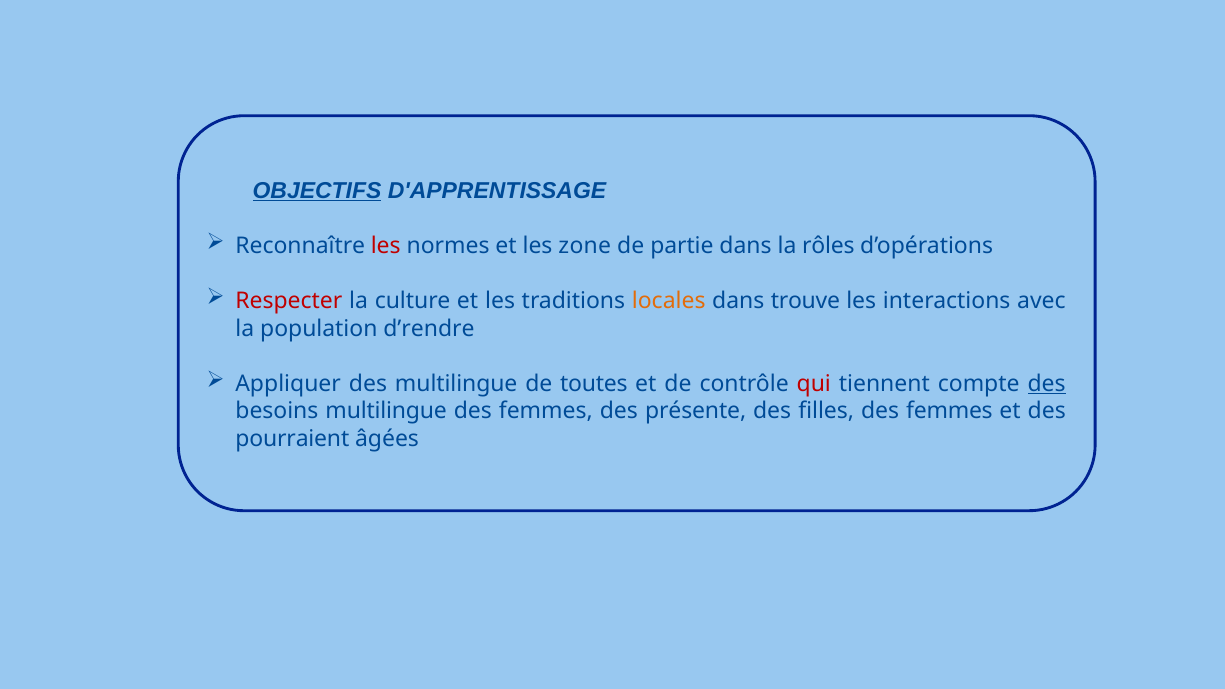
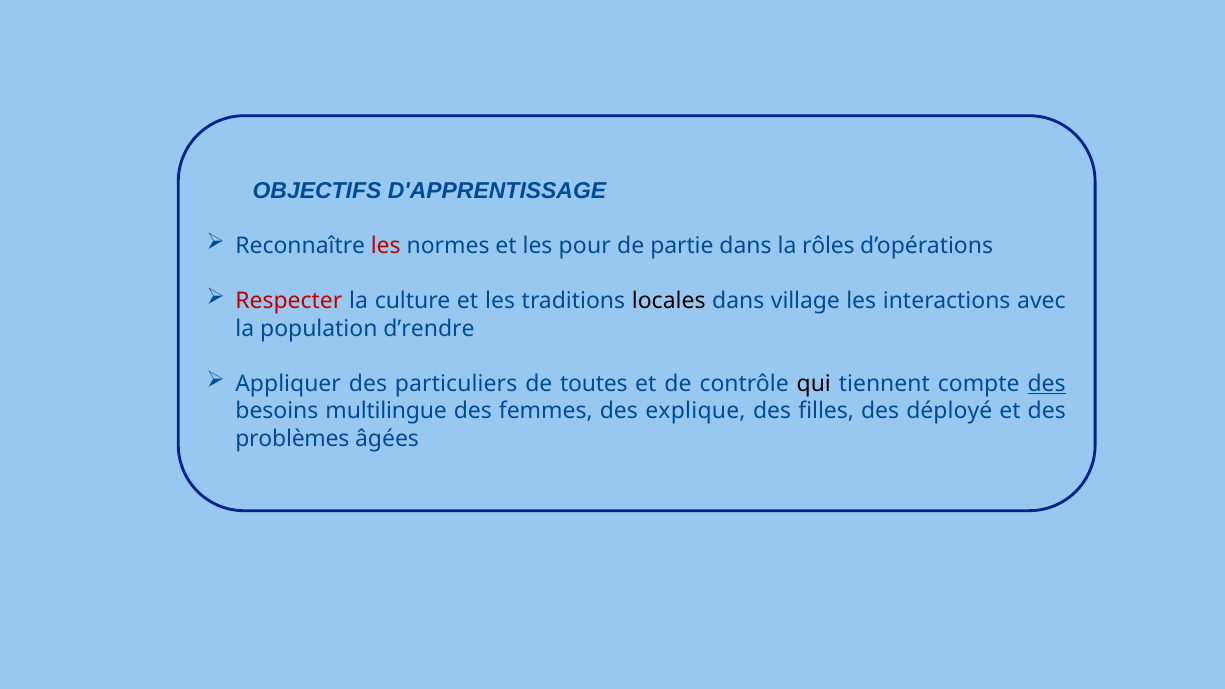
OBJECTIFS underline: present -> none
zone: zone -> pour
locales colour: orange -> black
trouve: trouve -> village
des multilingue: multilingue -> particuliers
qui colour: red -> black
présente: présente -> explique
filles des femmes: femmes -> déployé
pourraient: pourraient -> problèmes
